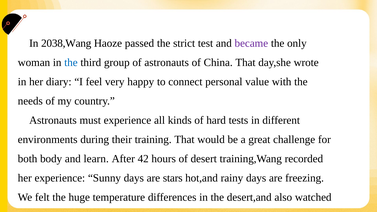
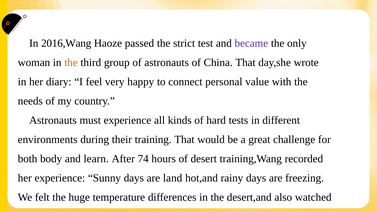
2038,Wang: 2038,Wang -> 2016,Wang
the at (71, 63) colour: blue -> orange
42: 42 -> 74
stars: stars -> land
